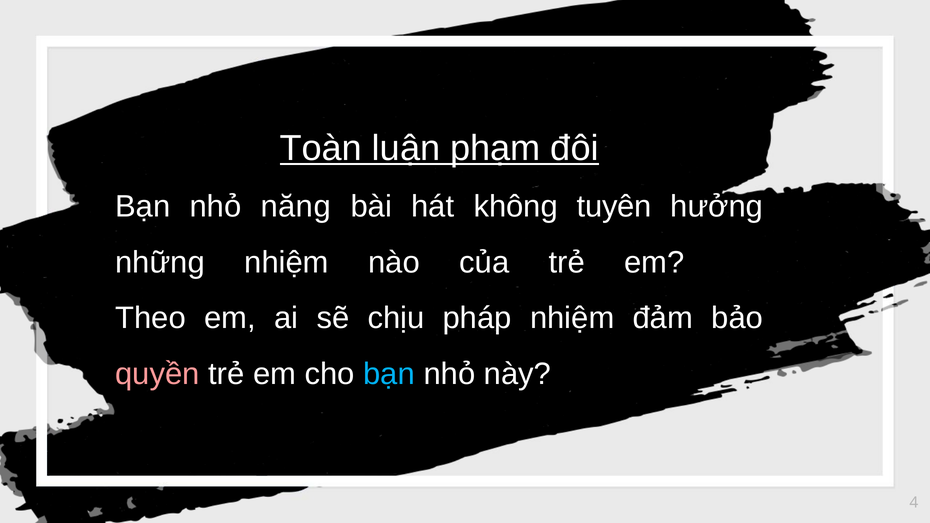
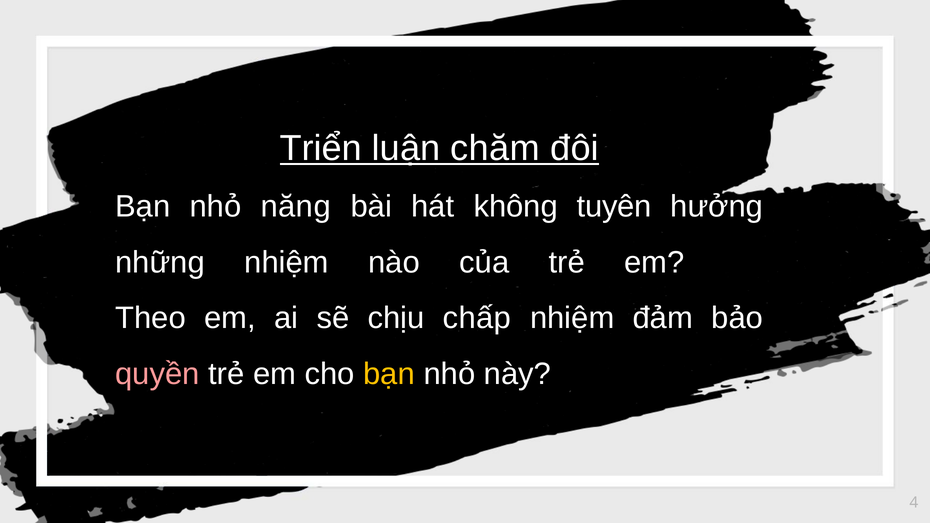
Toàn: Toàn -> Triển
phạm: phạm -> chăm
pháp: pháp -> chấp
bạn at (389, 374) colour: light blue -> yellow
